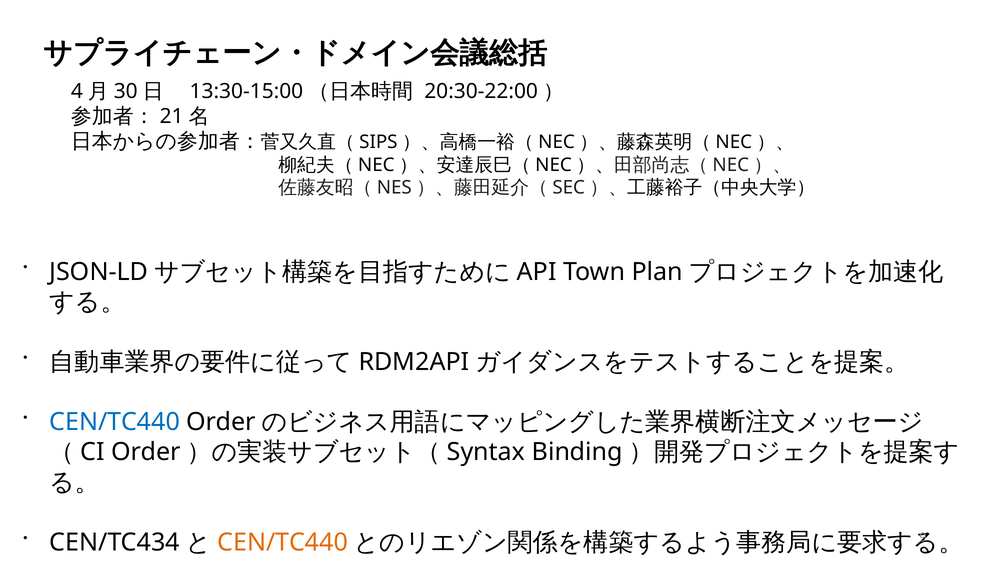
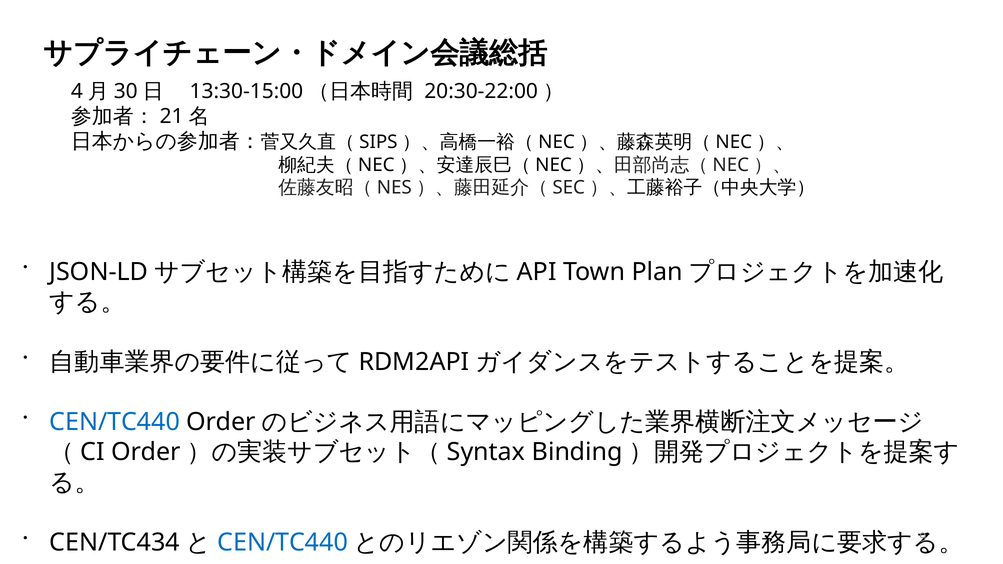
CEN/TC440 at (283, 543) colour: orange -> blue
